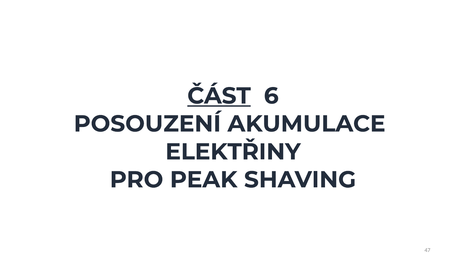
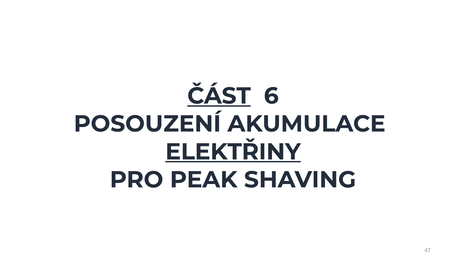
ELEKTŘINY underline: none -> present
